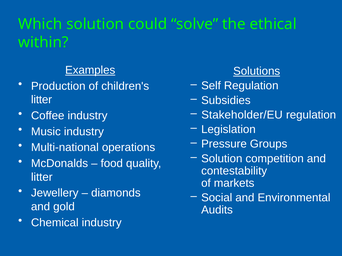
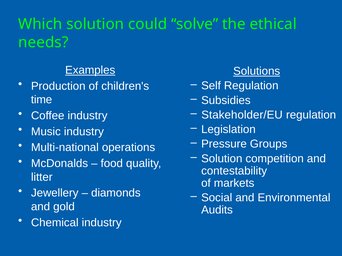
within: within -> needs
litter at (42, 100): litter -> time
